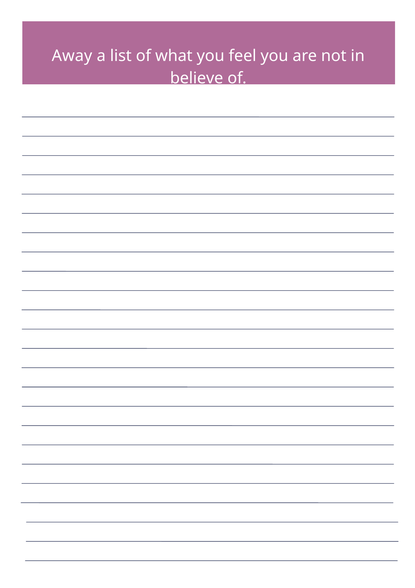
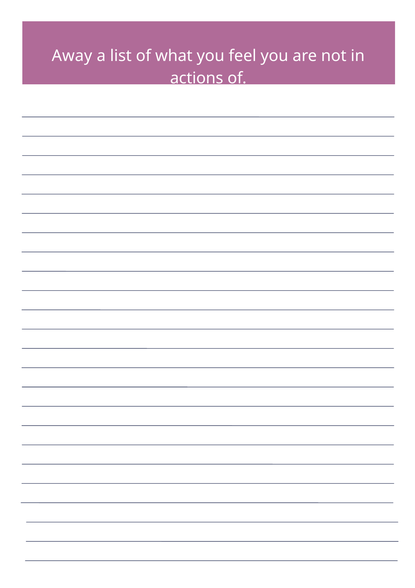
believe: believe -> actions
